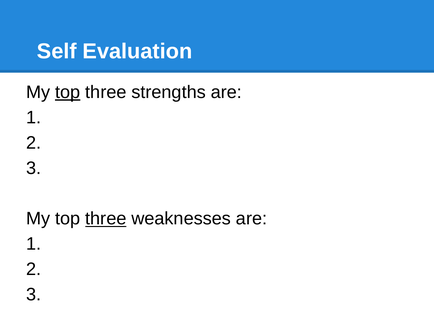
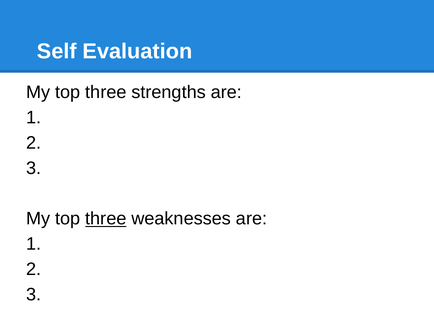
top at (68, 92) underline: present -> none
